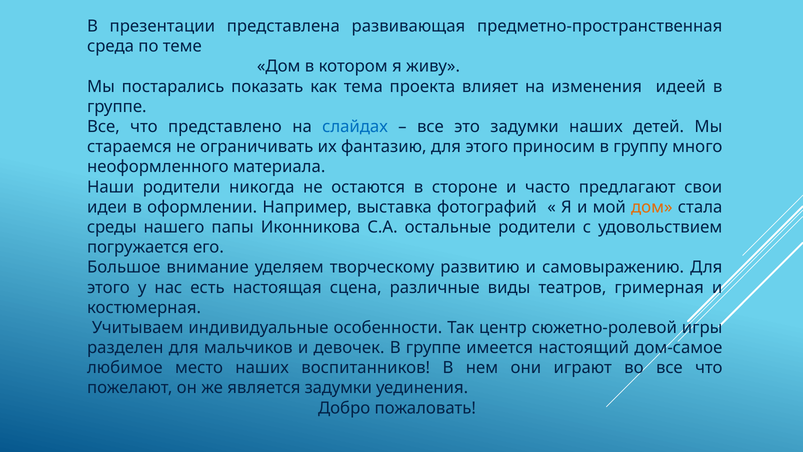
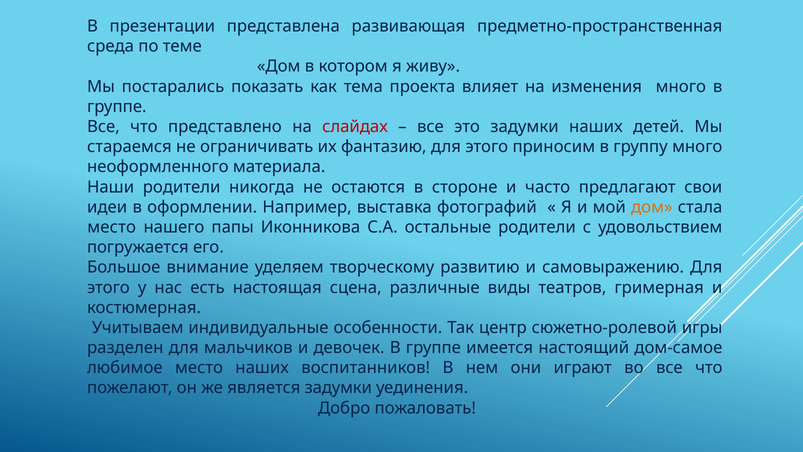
изменения идеей: идеей -> много
слайдах colour: blue -> red
среды at (112, 227): среды -> место
